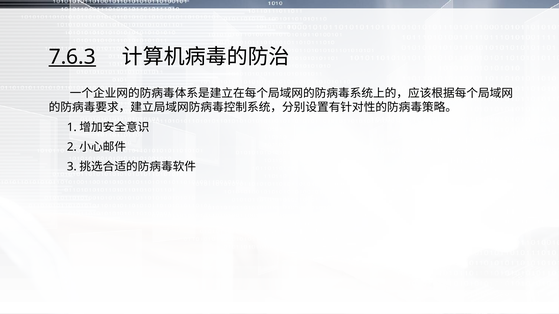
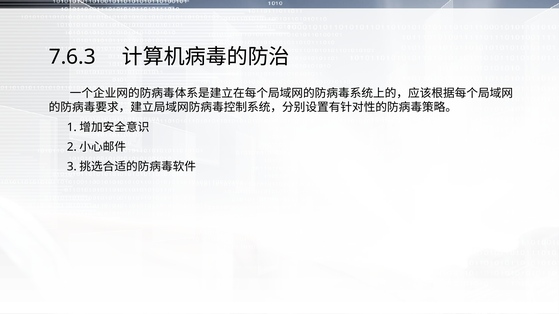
7.6.3 underline: present -> none
